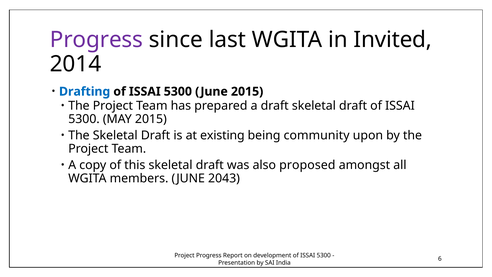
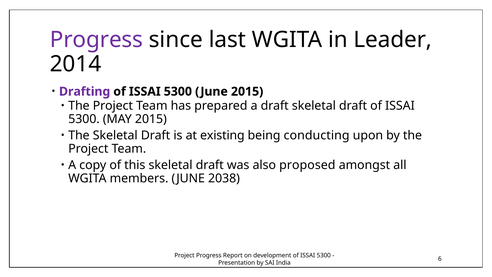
Invited: Invited -> Leader
Drafting colour: blue -> purple
community: community -> conducting
2043: 2043 -> 2038
